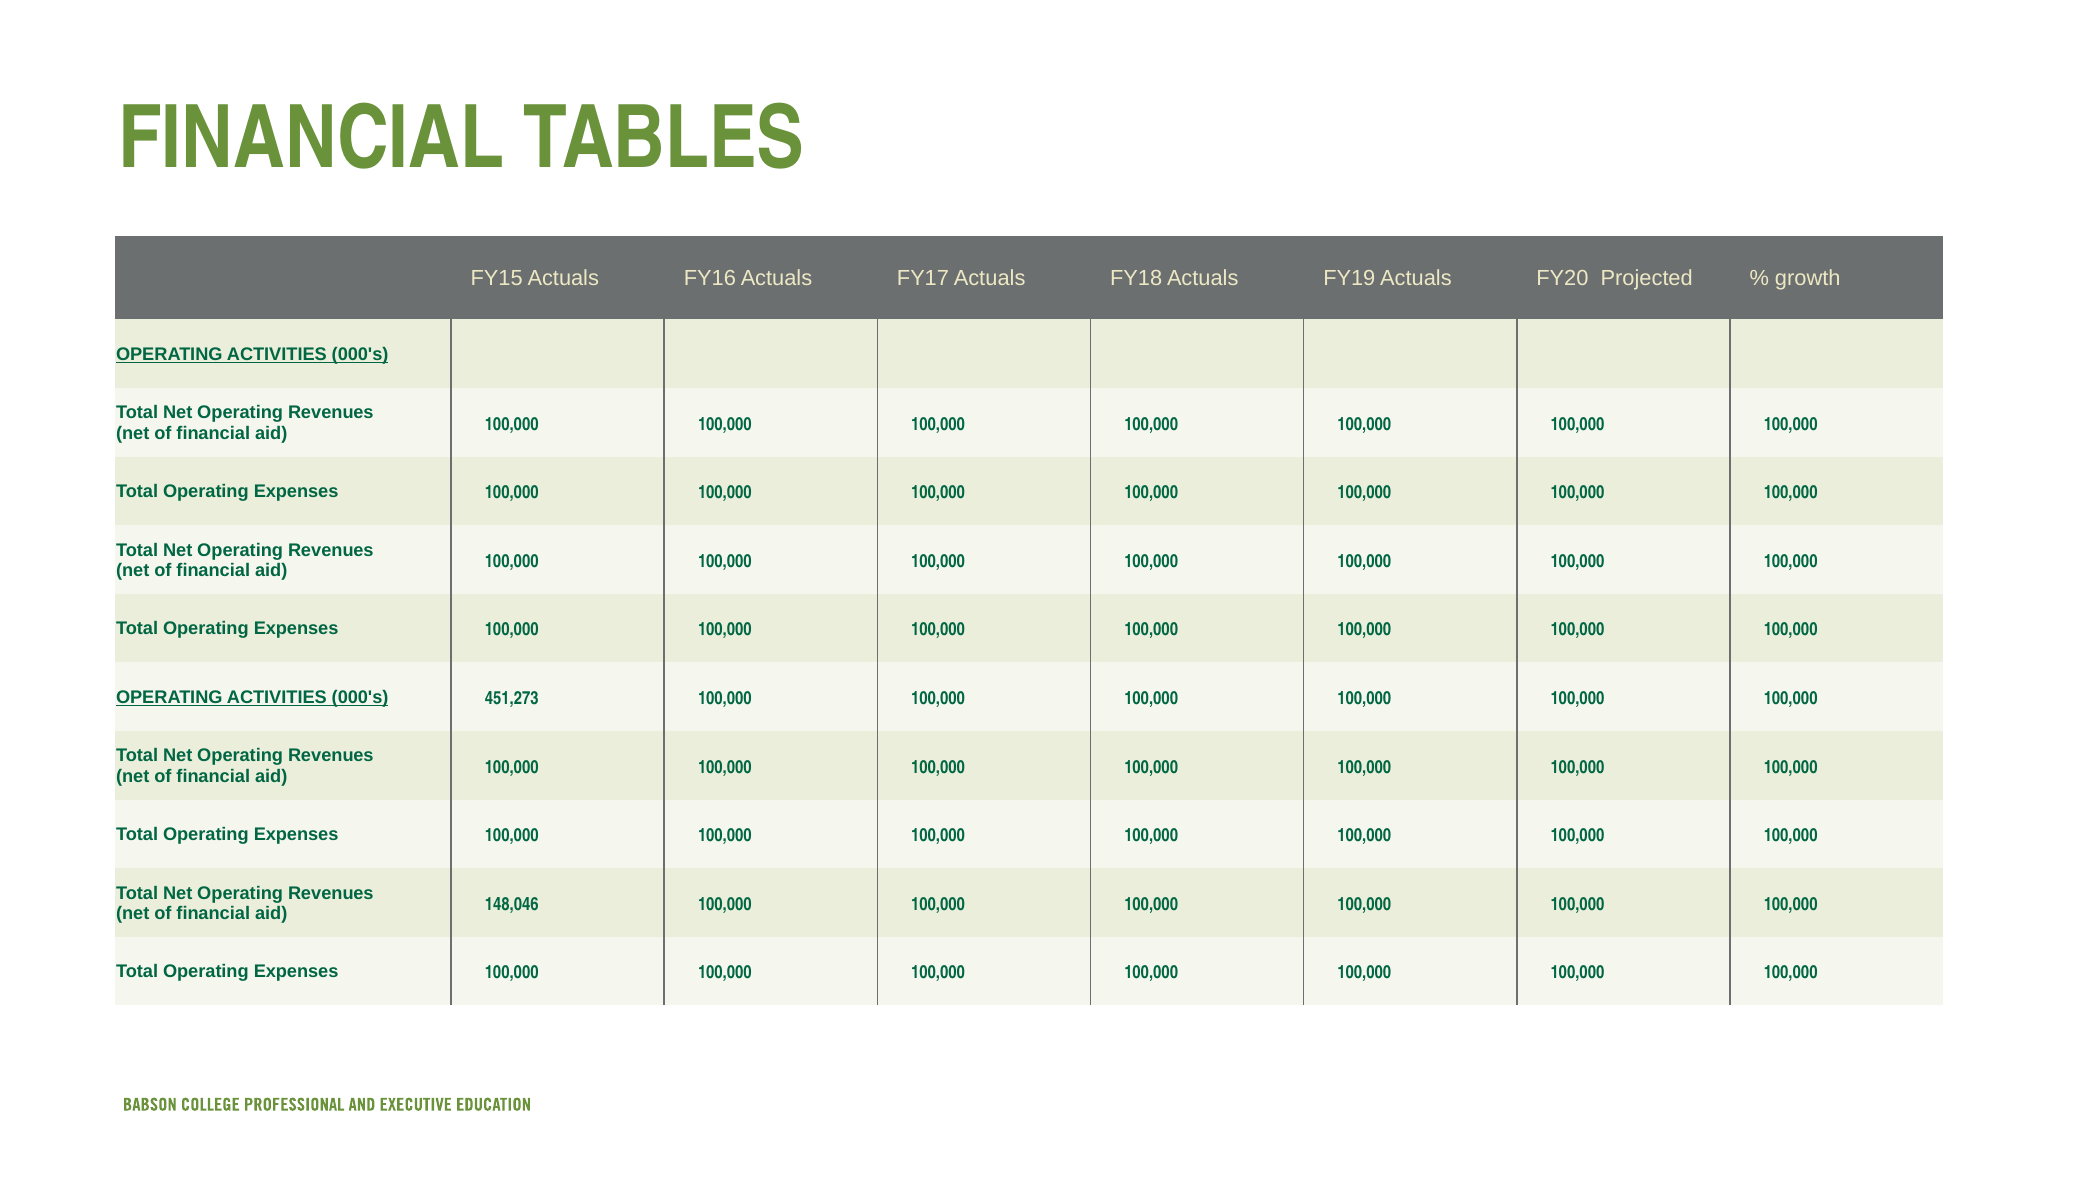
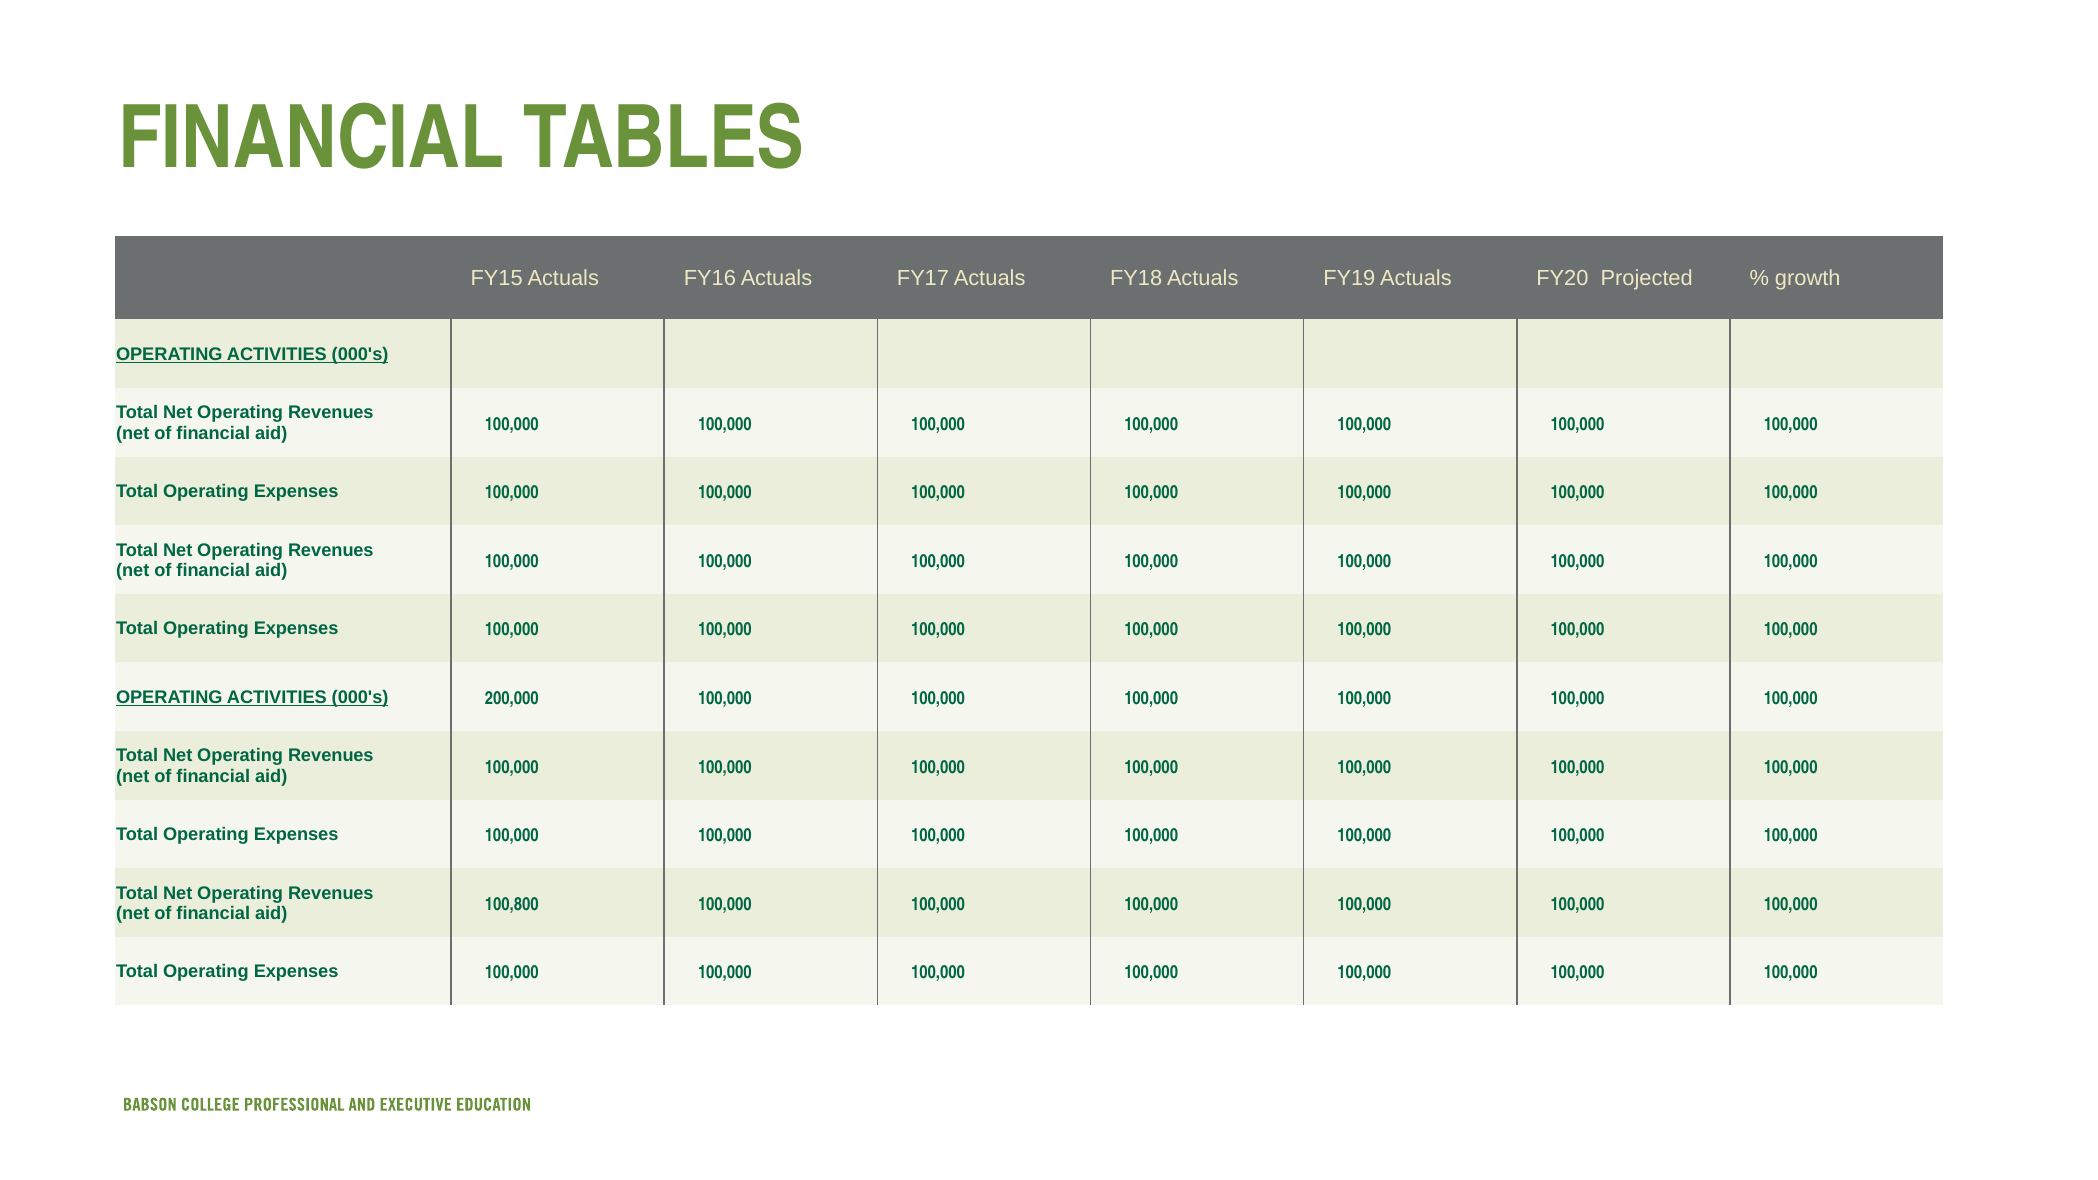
451,273: 451,273 -> 200,000
148,046: 148,046 -> 100,800
